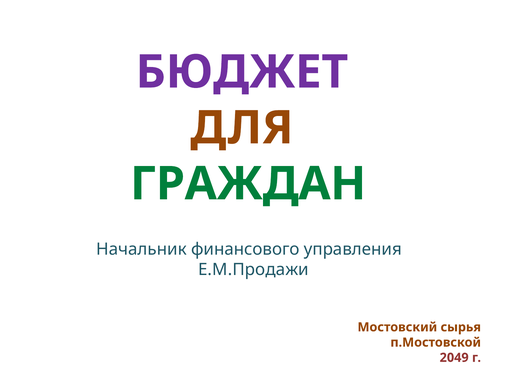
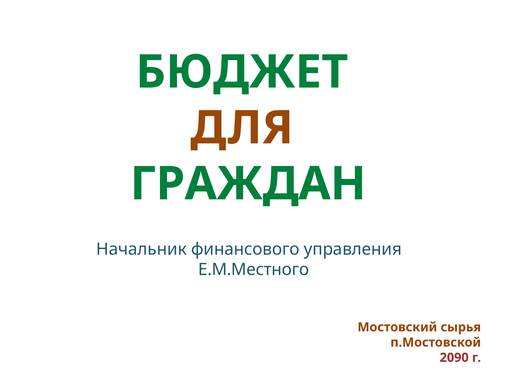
БЮДЖЕТ colour: purple -> green
Е.М.Продажи: Е.М.Продажи -> Е.М.Местного
2049: 2049 -> 2090
